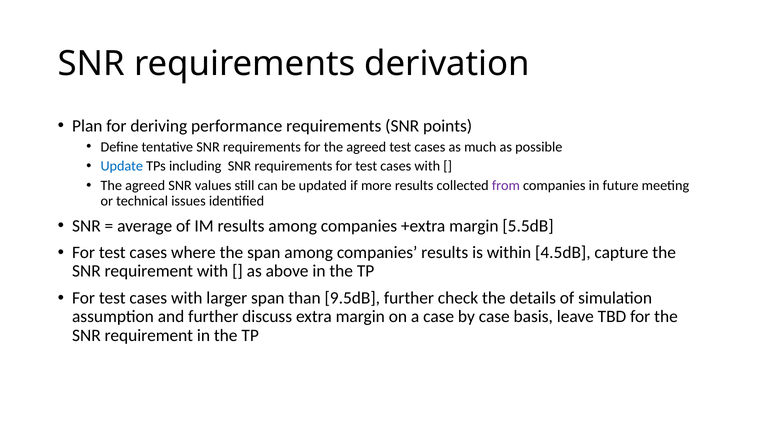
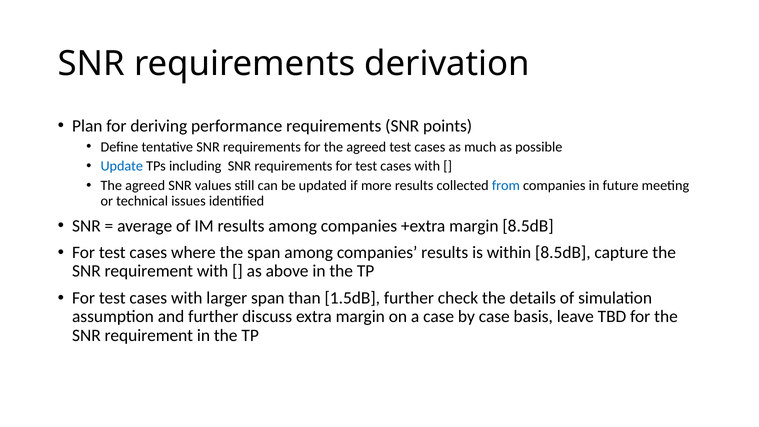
from colour: purple -> blue
margin 5.5dB: 5.5dB -> 8.5dB
within 4.5dB: 4.5dB -> 8.5dB
9.5dB: 9.5dB -> 1.5dB
